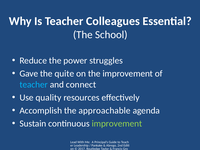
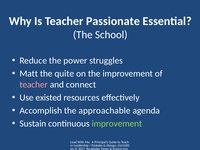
Colleagues: Colleagues -> Passionate
Gave: Gave -> Matt
teacher at (34, 85) colour: light blue -> pink
quality: quality -> existed
